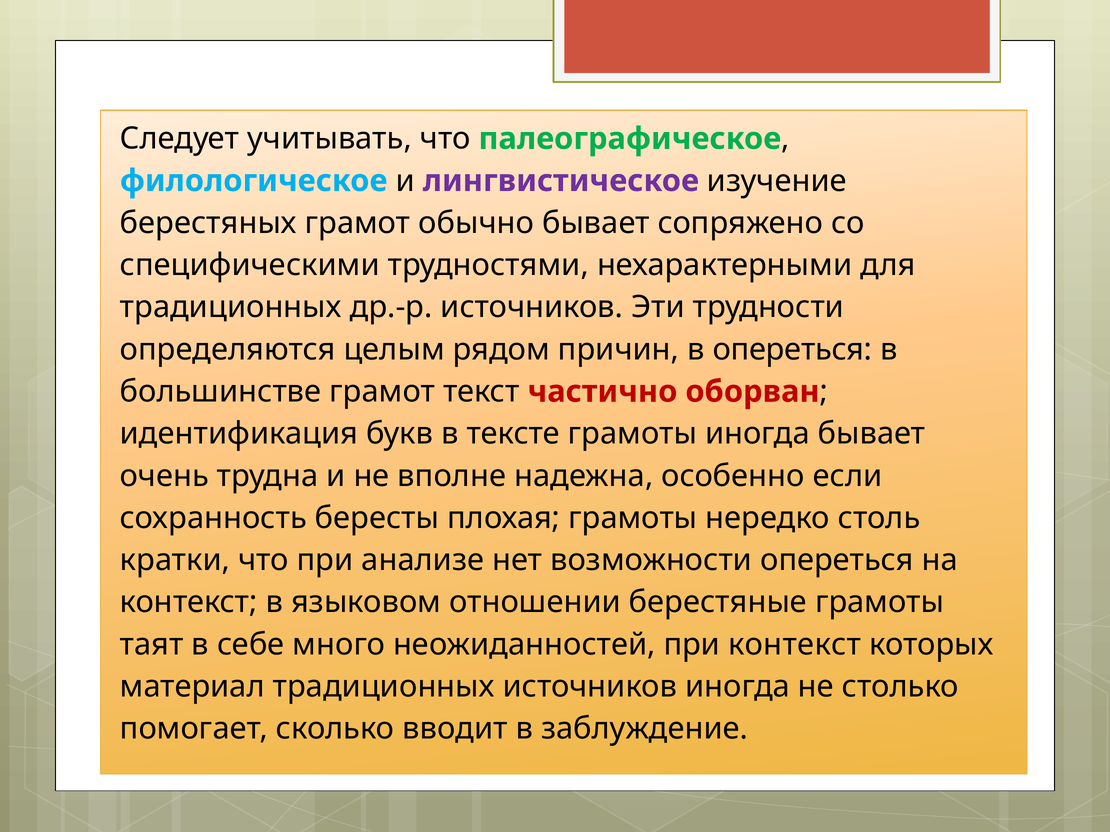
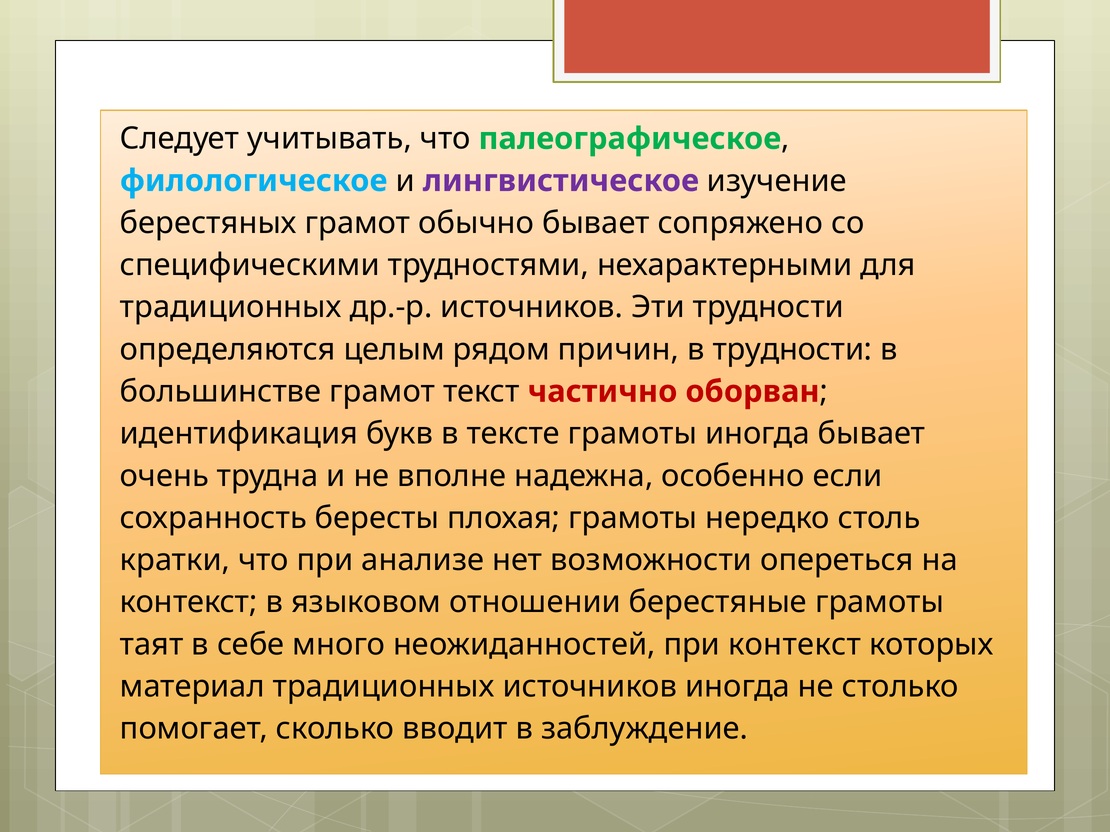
в опереться: опереться -> трудности
